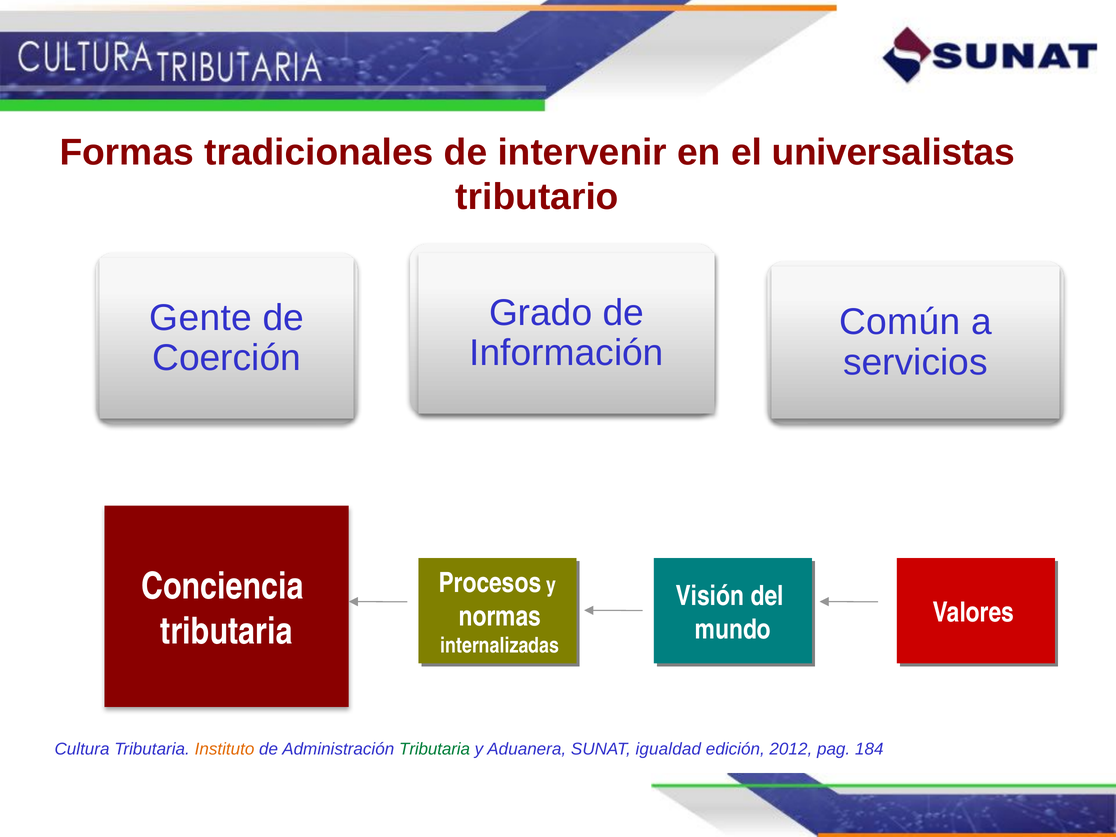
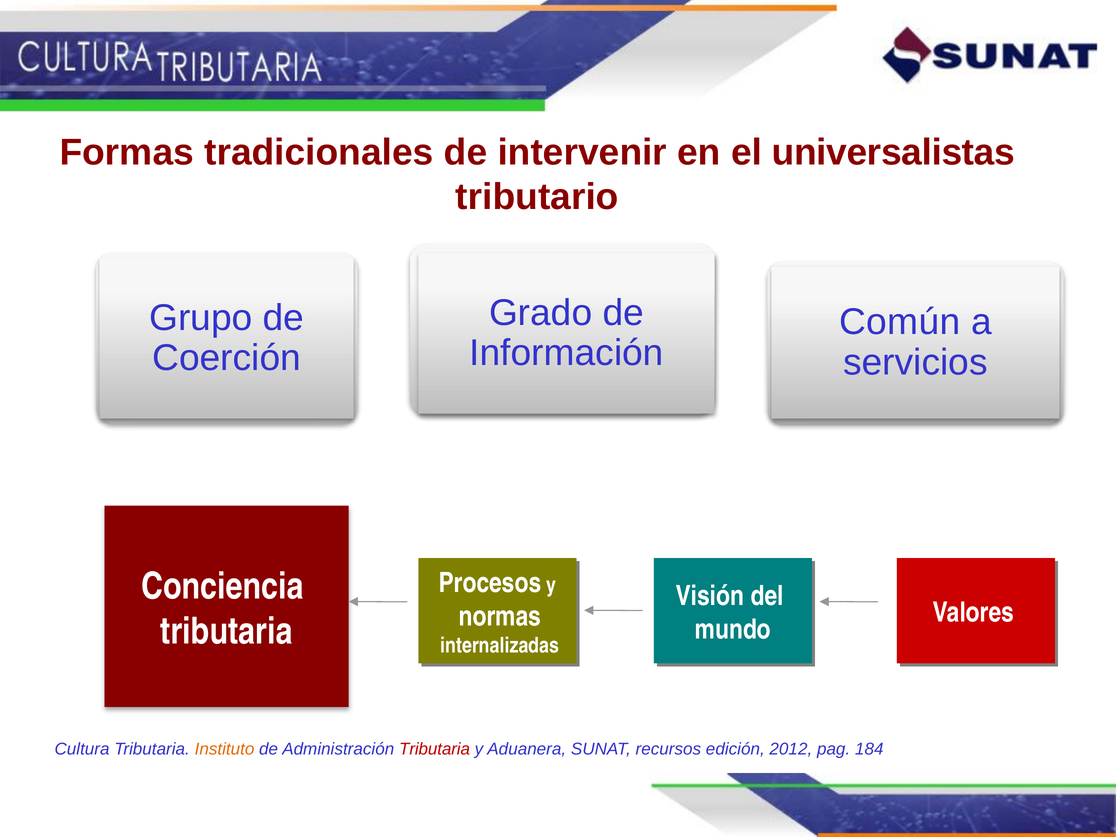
Gente: Gente -> Grupo
Tributaria at (435, 749) colour: green -> red
igualdad: igualdad -> recursos
